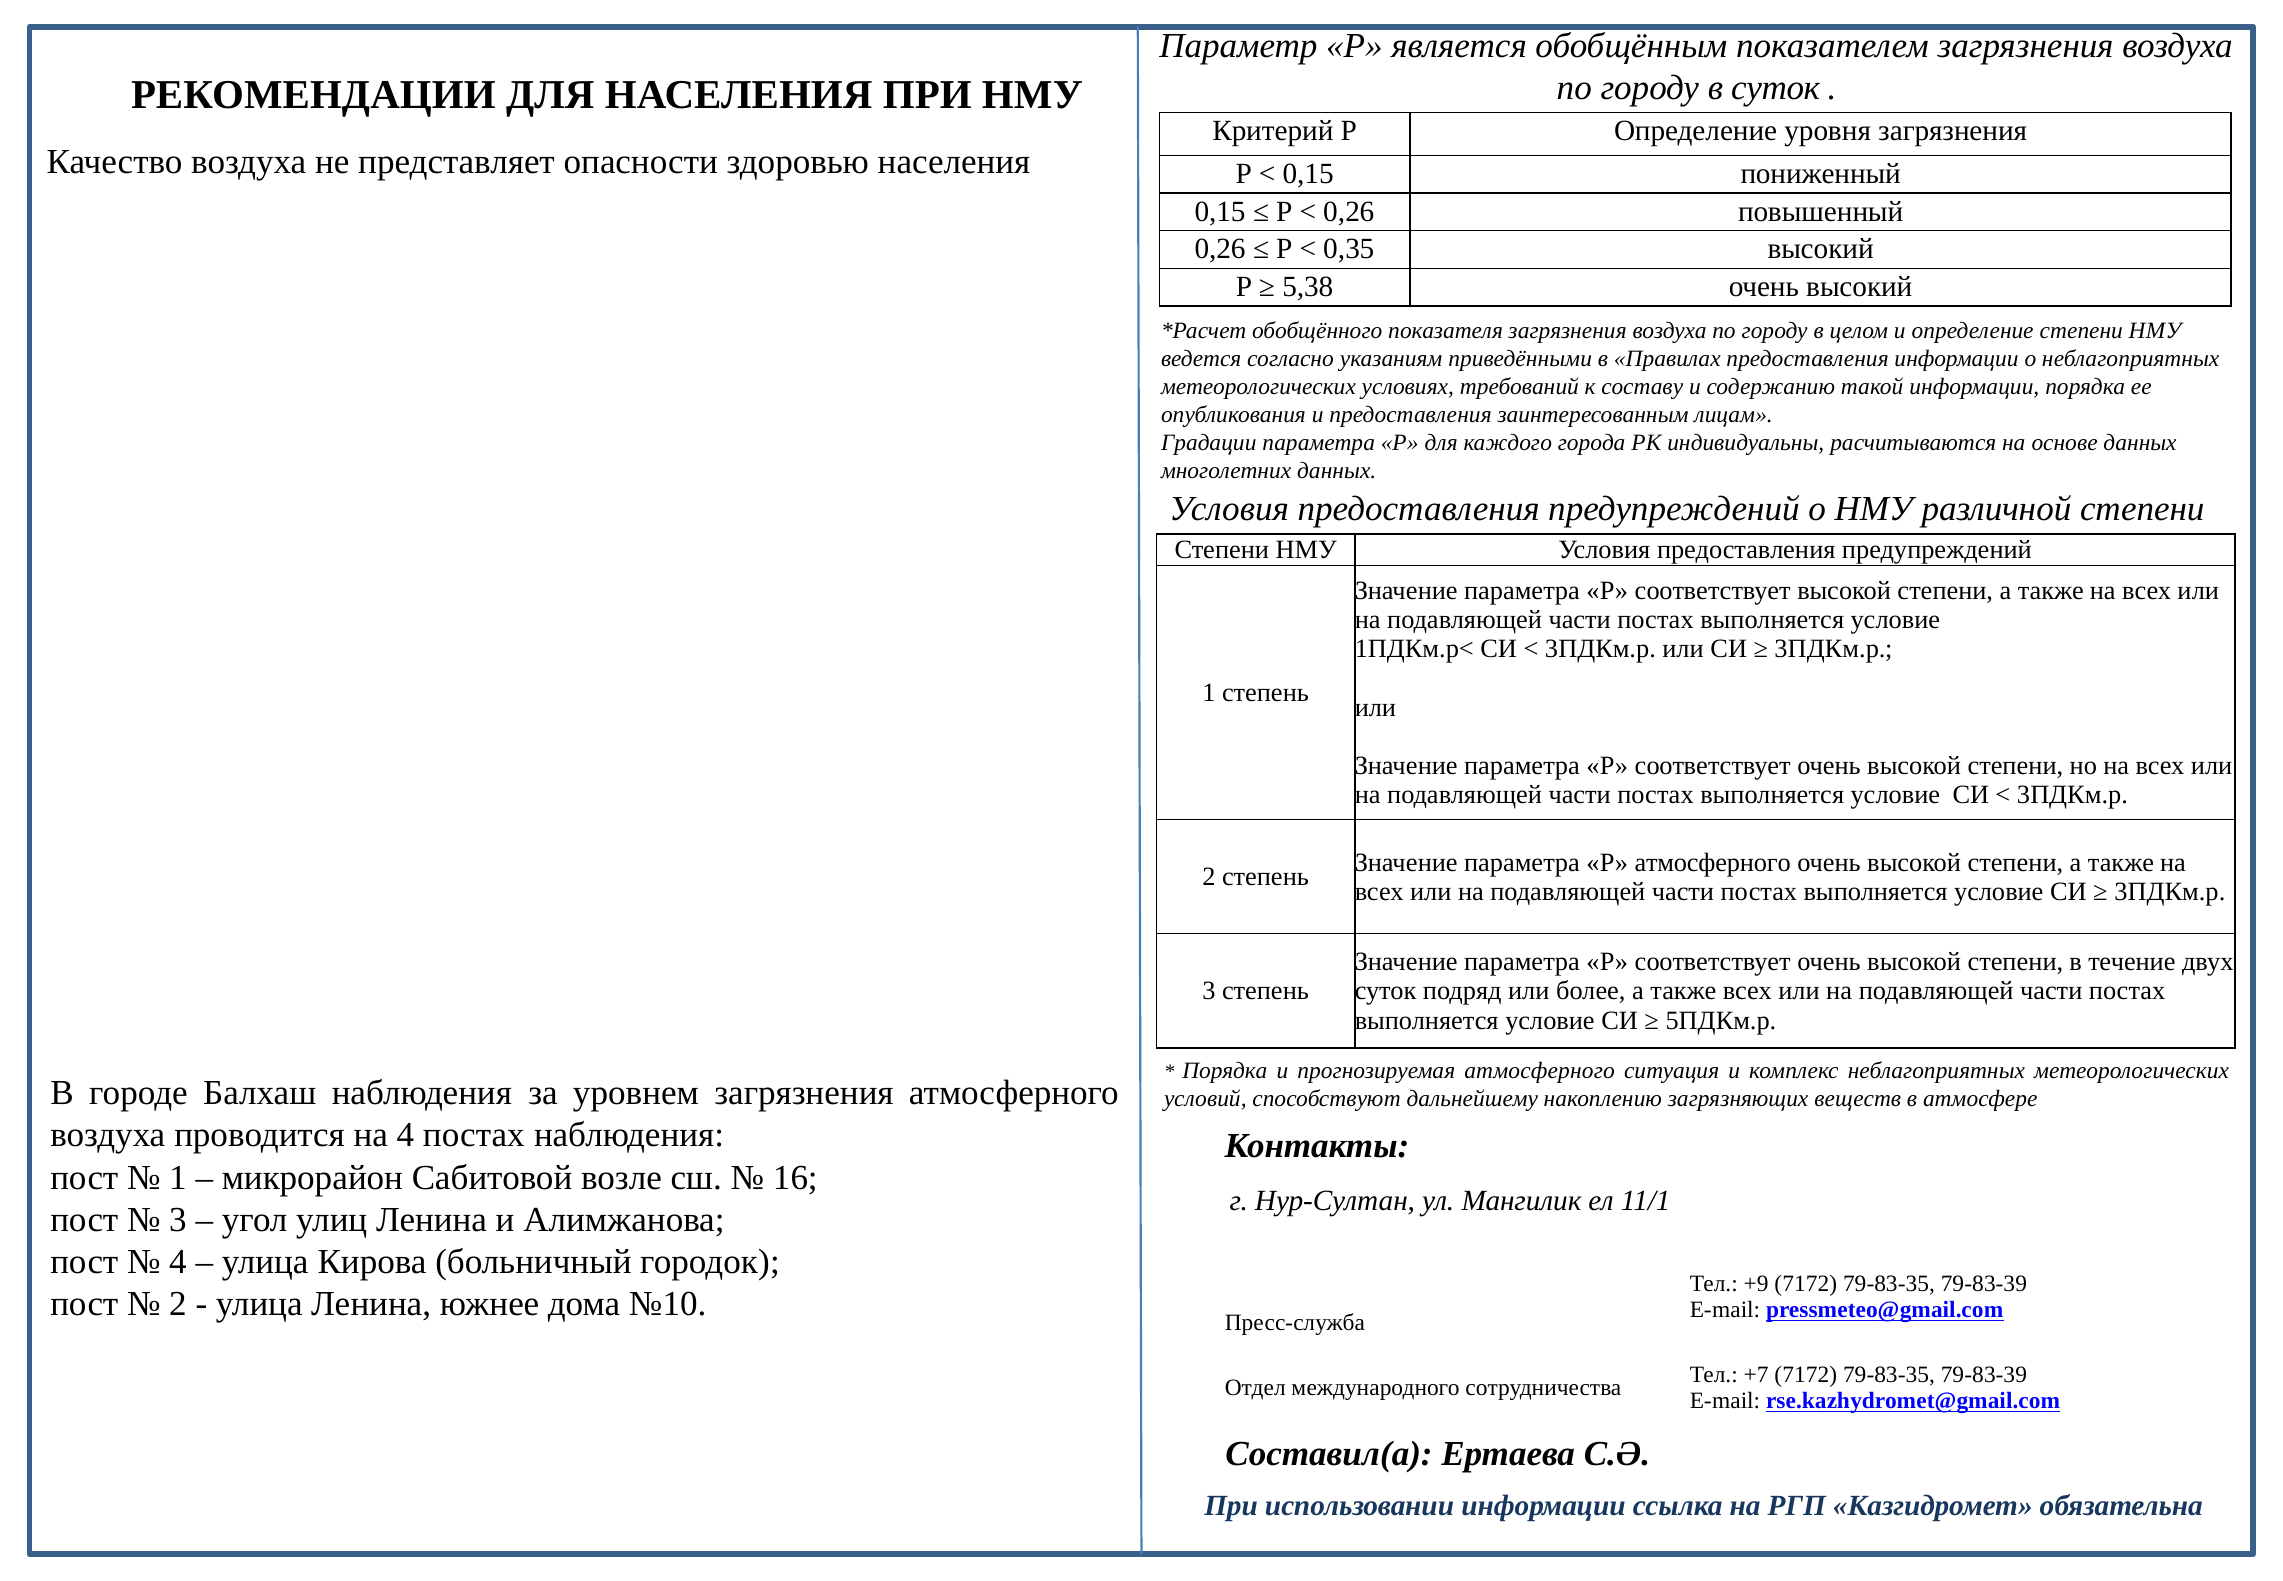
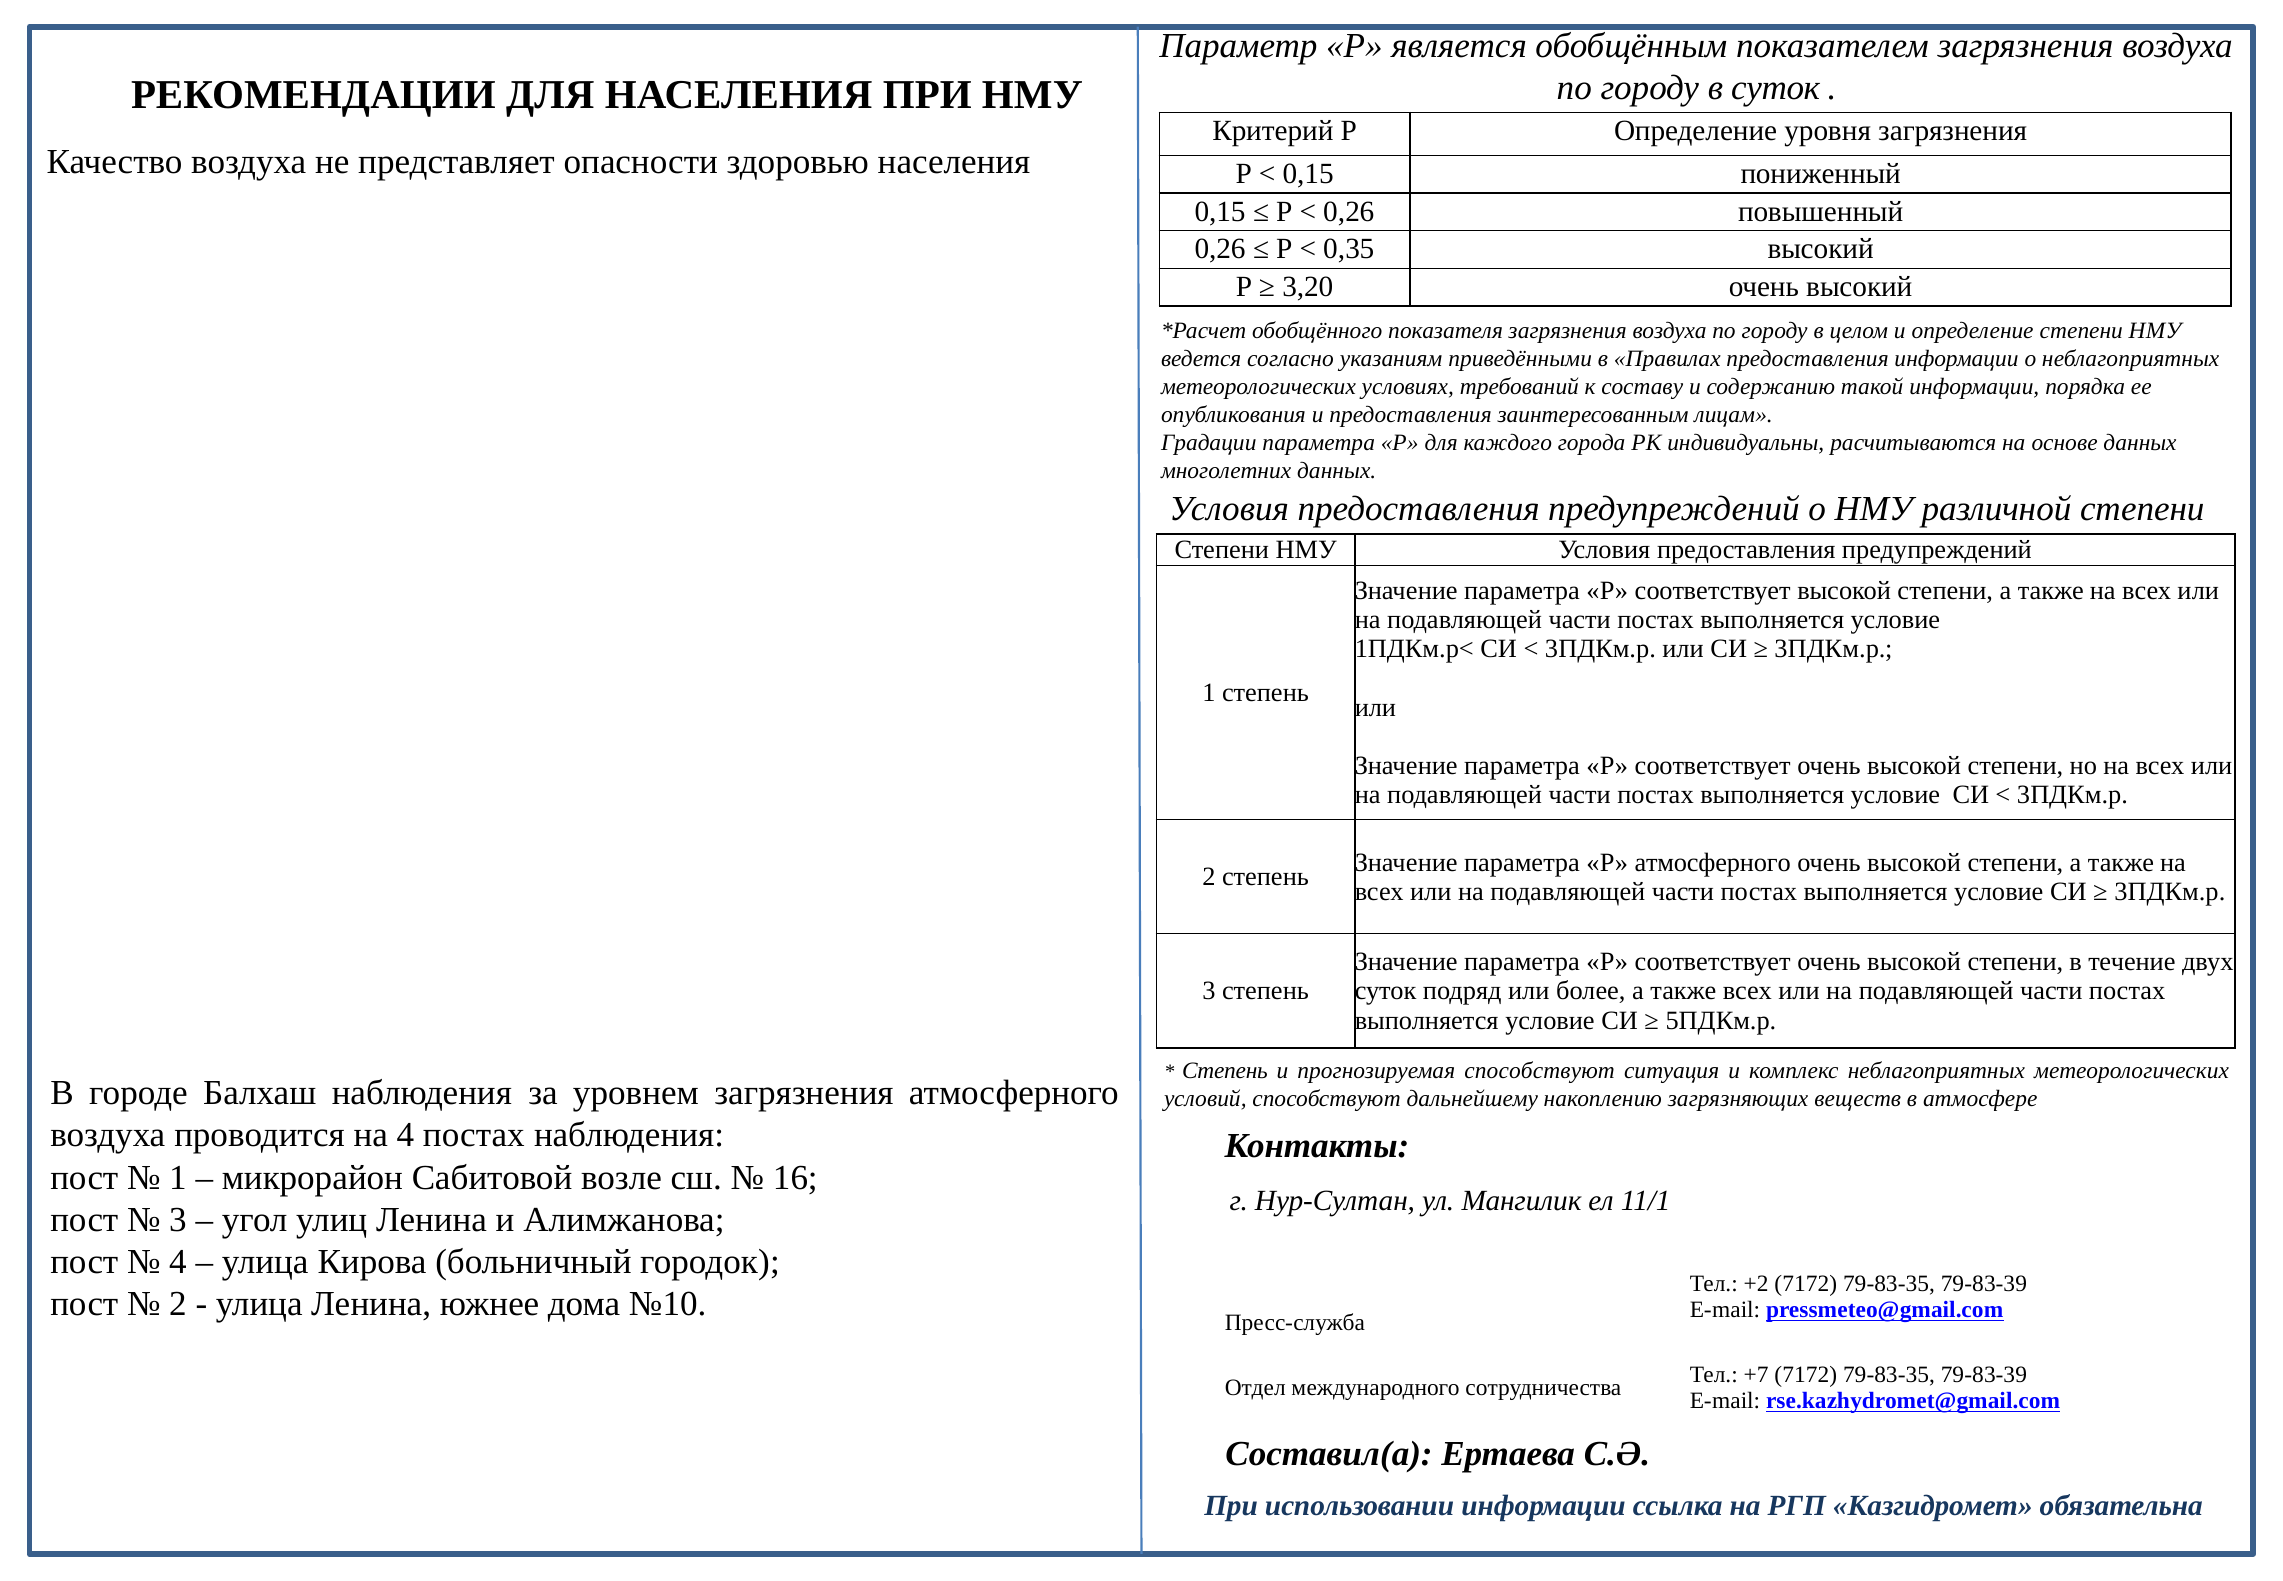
5,38: 5,38 -> 3,20
Порядка at (1225, 1071): Порядка -> Степень
прогнозируемая атмосферного: атмосферного -> способствуют
+9: +9 -> +2
